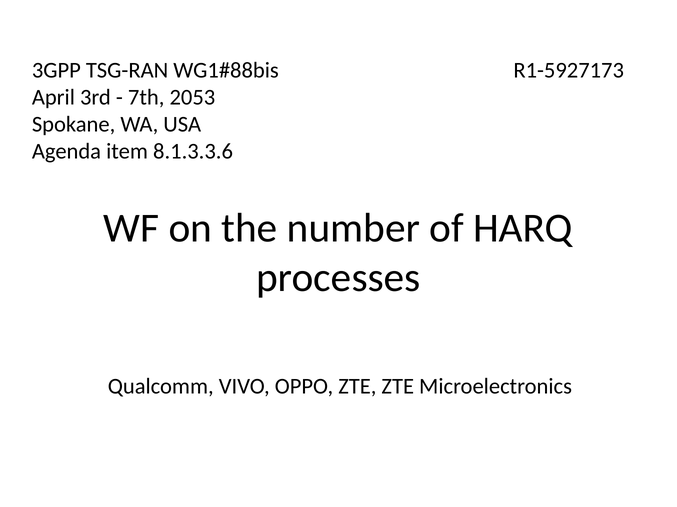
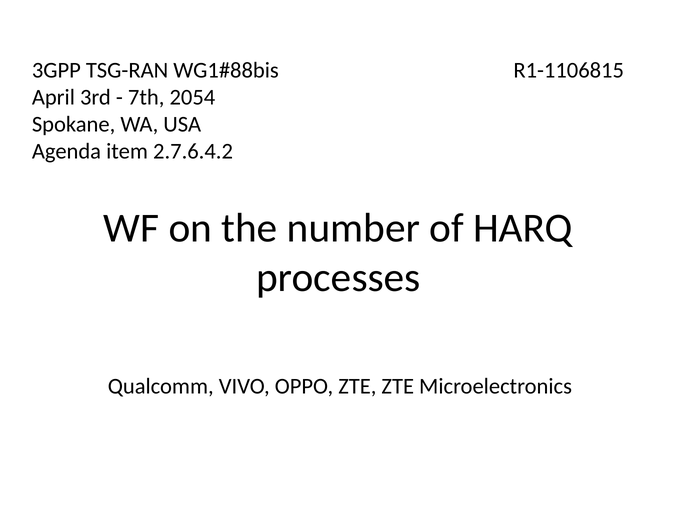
R1-5927173: R1-5927173 -> R1-1106815
2053: 2053 -> 2054
8.1.3.3.6: 8.1.3.3.6 -> 2.7.6.4.2
